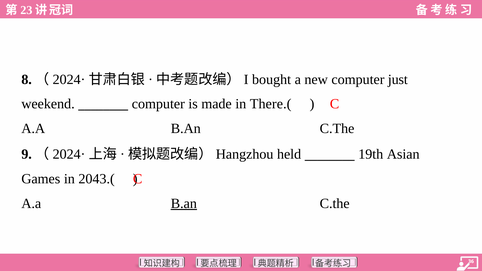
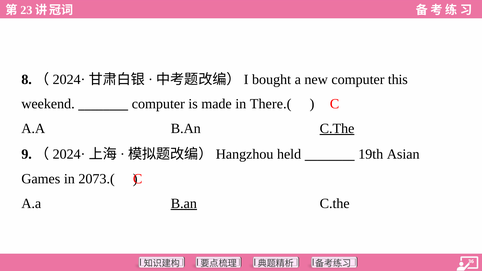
just: just -> this
C.The at (337, 129) underline: none -> present
2043.(: 2043.( -> 2073.(
